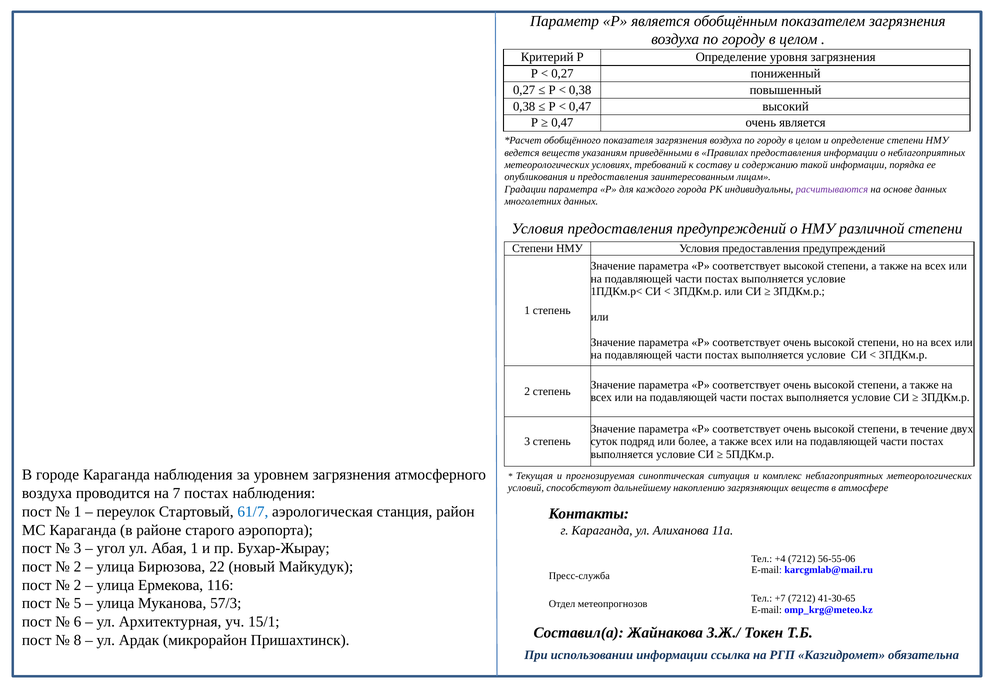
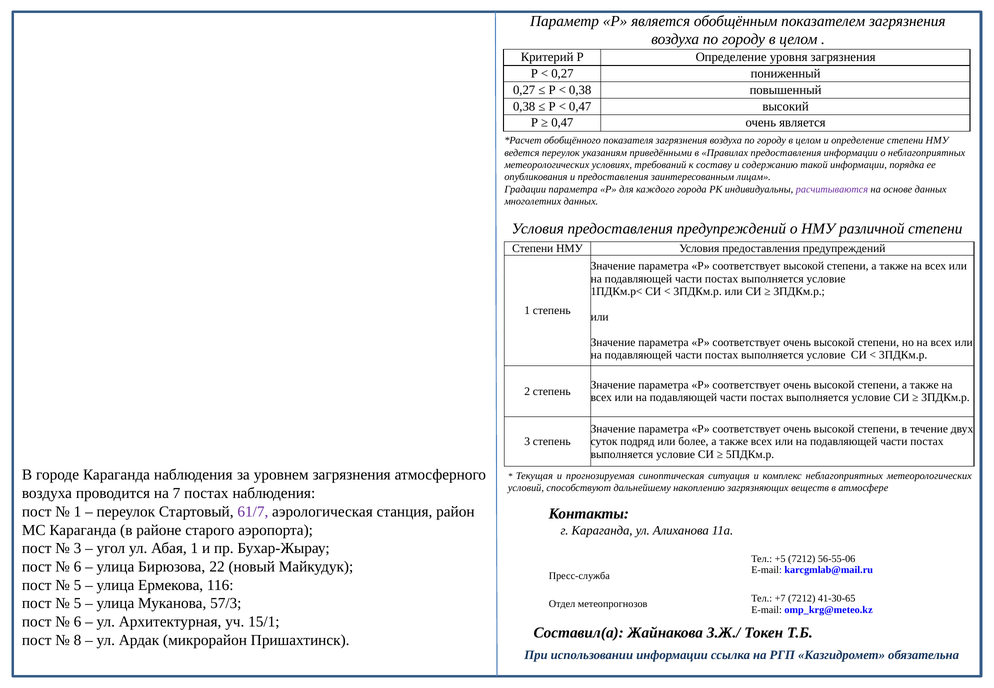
ведется веществ: веществ -> переулок
61/7 colour: blue -> purple
+4: +4 -> +5
2 at (77, 567): 2 -> 6
2 at (77, 585): 2 -> 5
